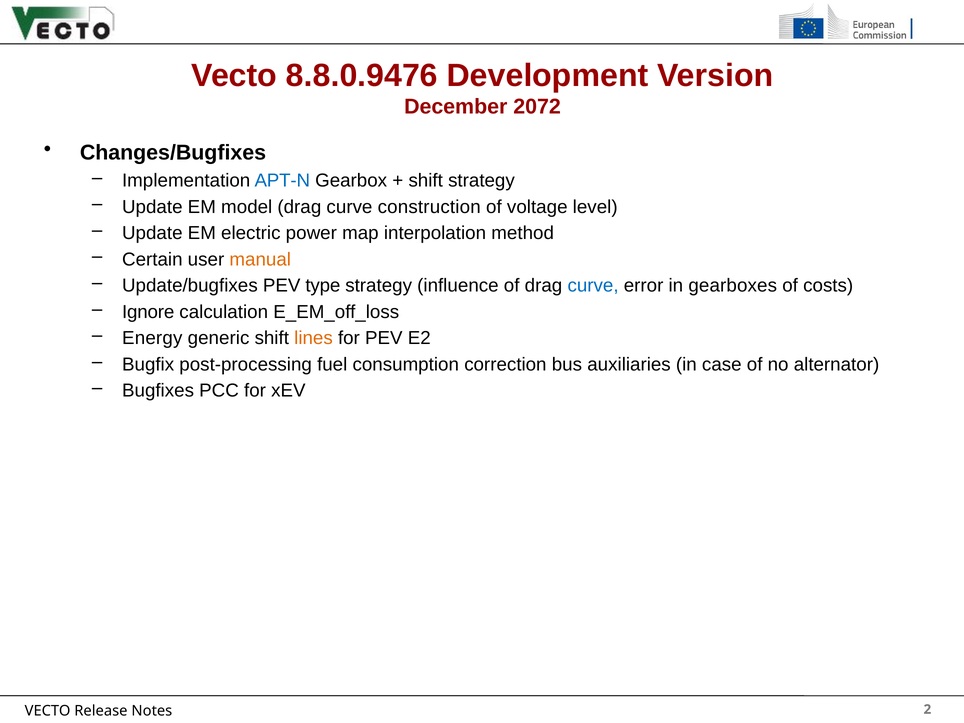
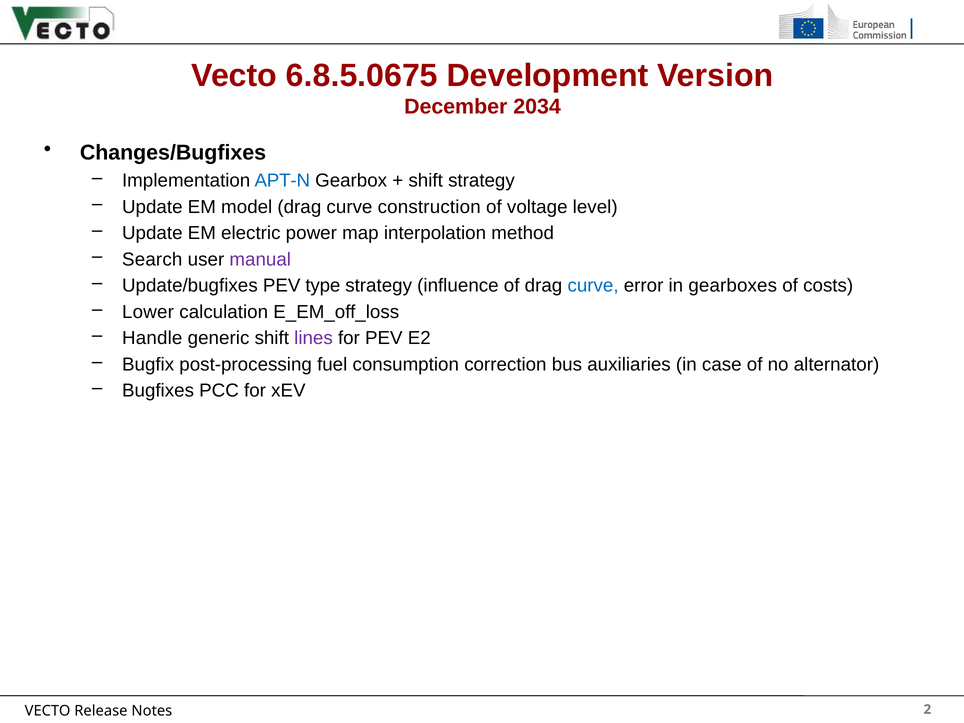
8.8.0.9476: 8.8.0.9476 -> 6.8.5.0675
2072: 2072 -> 2034
Certain: Certain -> Search
manual colour: orange -> purple
Ignore: Ignore -> Lower
Energy: Energy -> Handle
lines colour: orange -> purple
